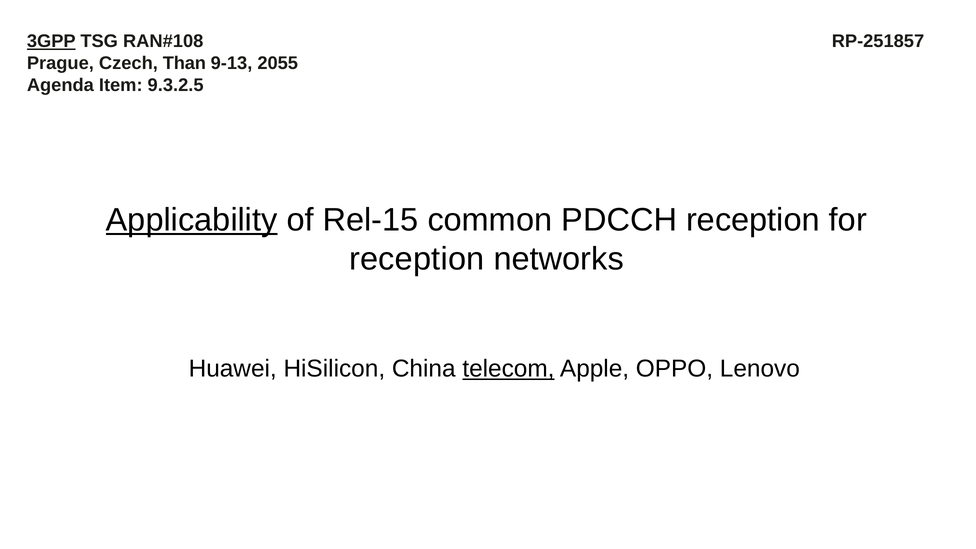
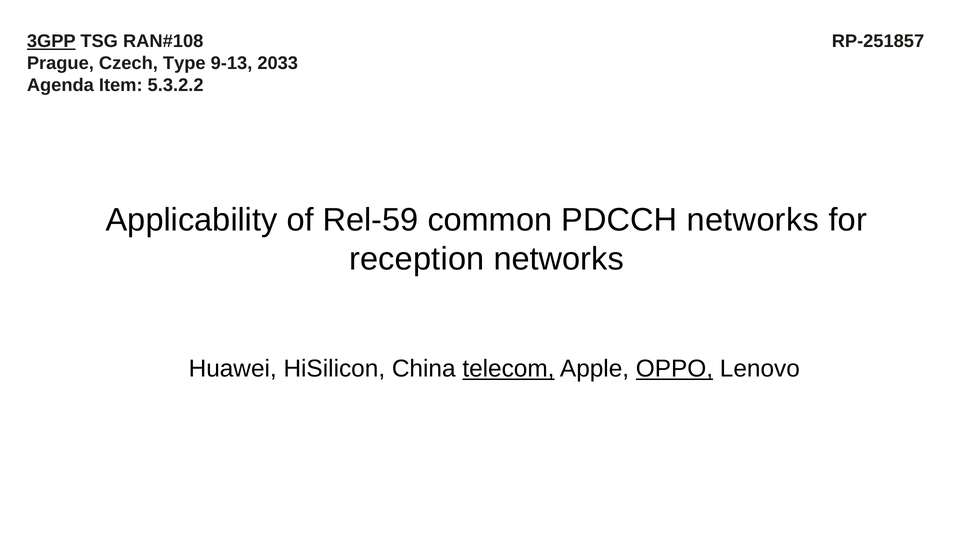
Than: Than -> Type
2055: 2055 -> 2033
9.3.2.5: 9.3.2.5 -> 5.3.2.2
Applicability underline: present -> none
Rel-15: Rel-15 -> Rel-59
PDCCH reception: reception -> networks
OPPO underline: none -> present
